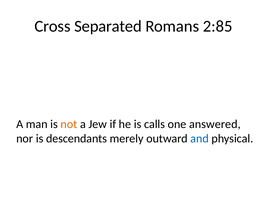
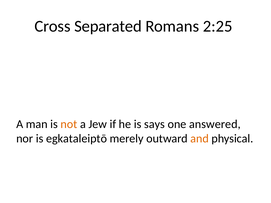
2:85: 2:85 -> 2:25
calls: calls -> says
descendants: descendants -> egkataleiptō
and colour: blue -> orange
